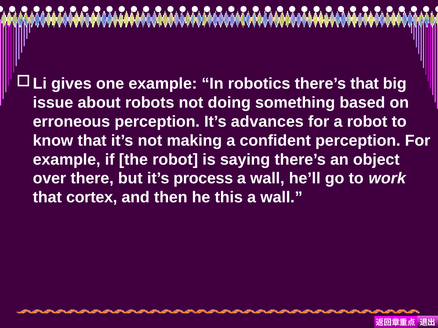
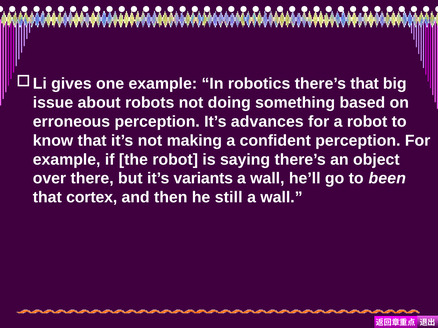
process: process -> variants
work: work -> been
this: this -> still
